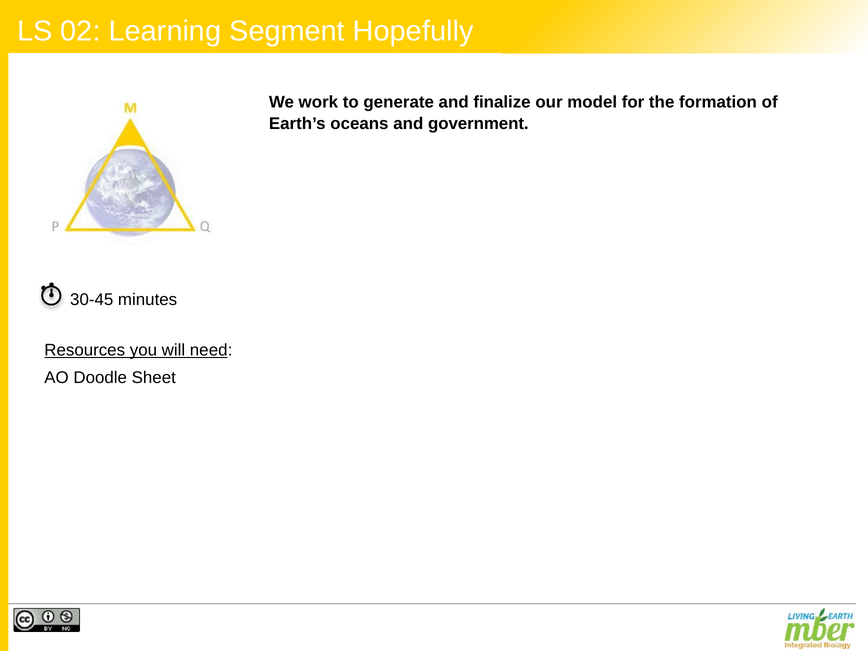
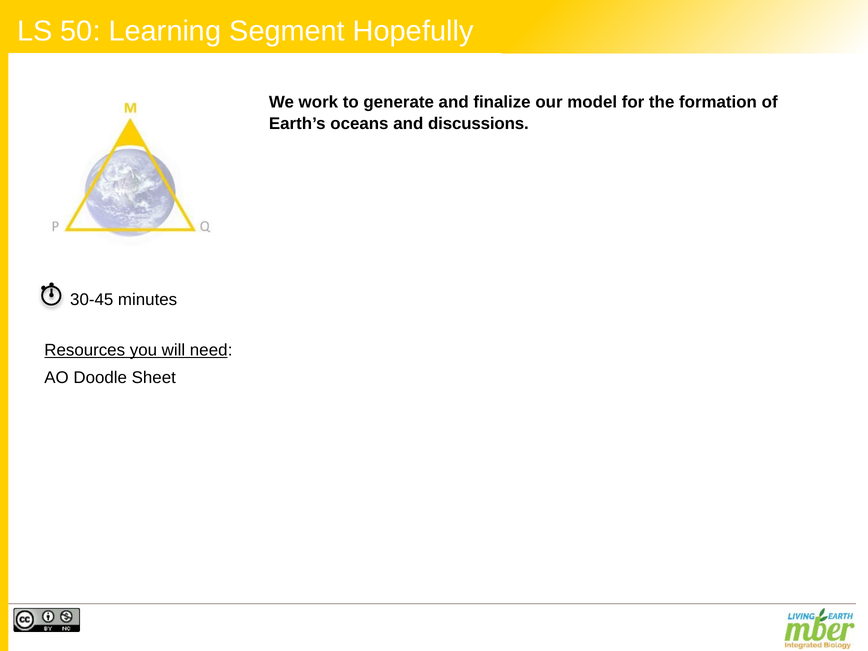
02: 02 -> 50
government: government -> discussions
